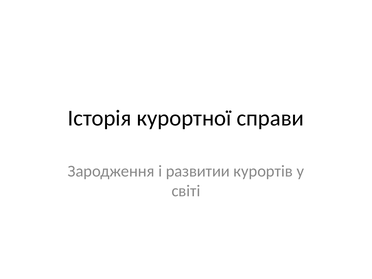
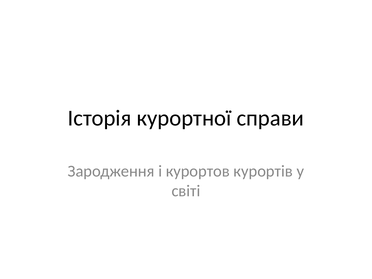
развитии: развитии -> курортов
